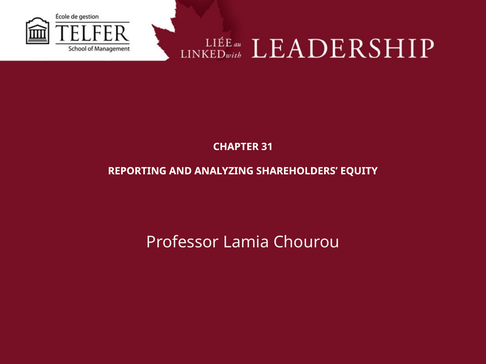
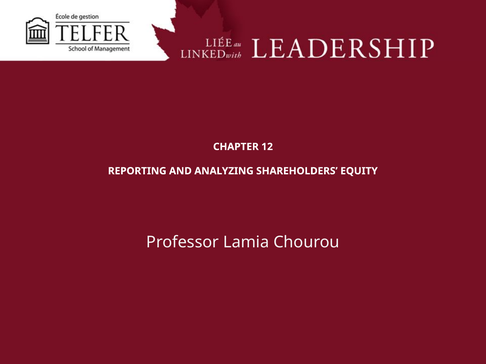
31: 31 -> 12
